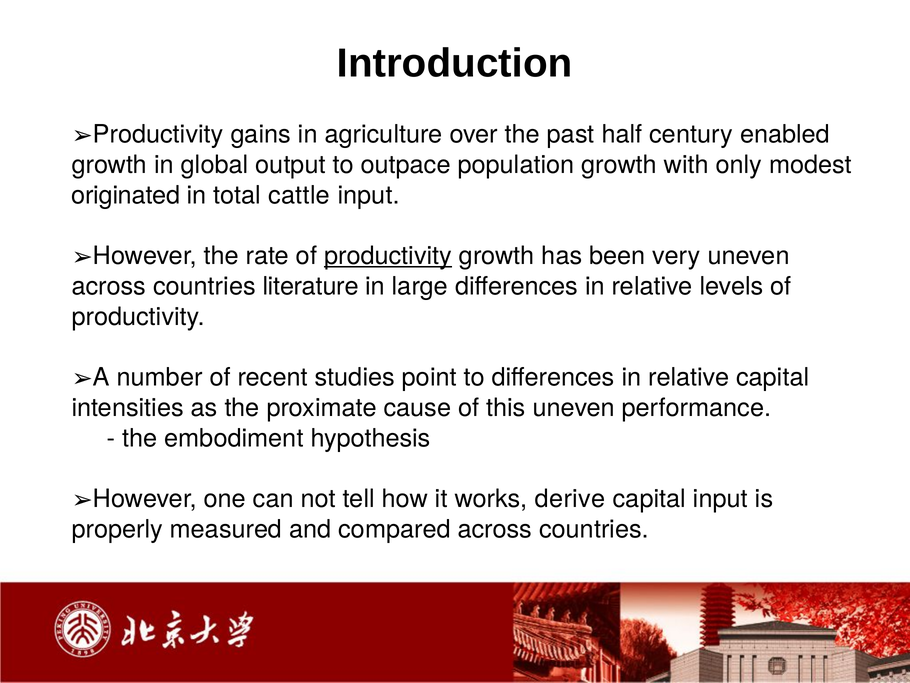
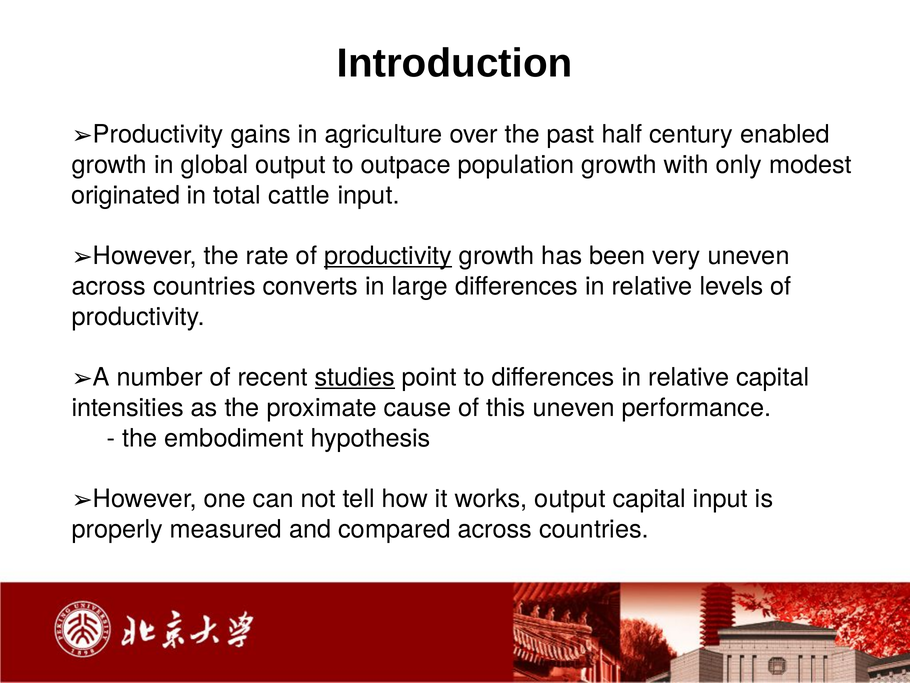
literature: literature -> converts
studies underline: none -> present
works derive: derive -> output
